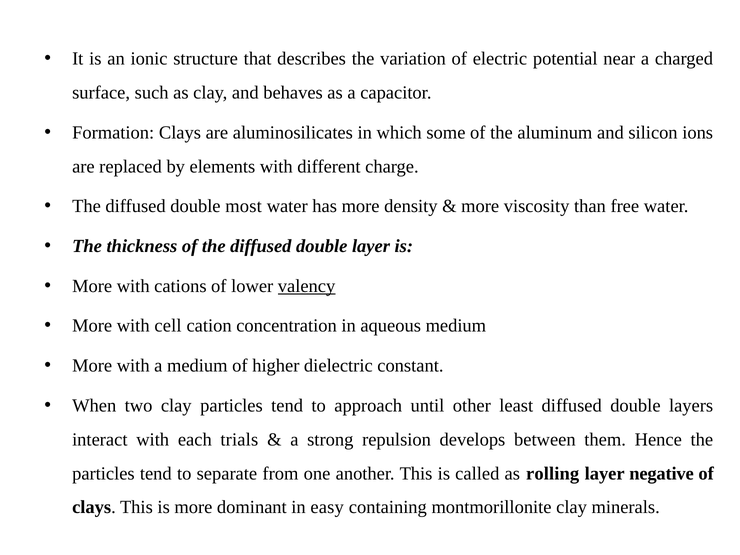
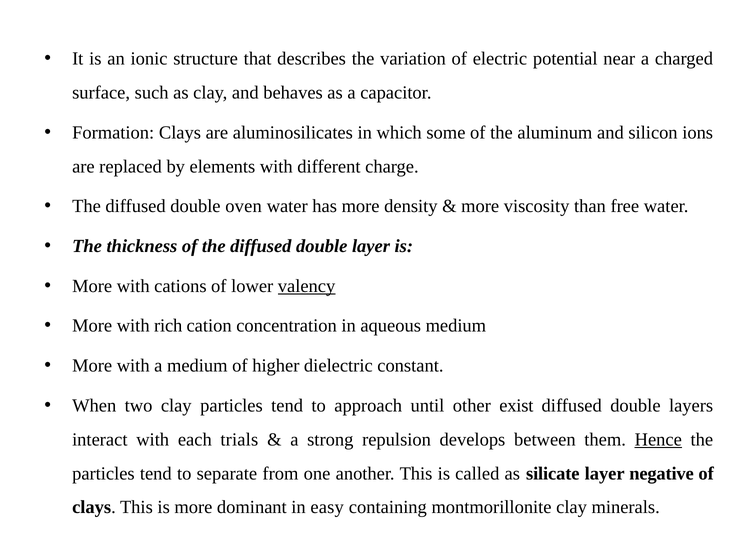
most: most -> oven
cell: cell -> rich
least: least -> exist
Hence underline: none -> present
rolling: rolling -> silicate
